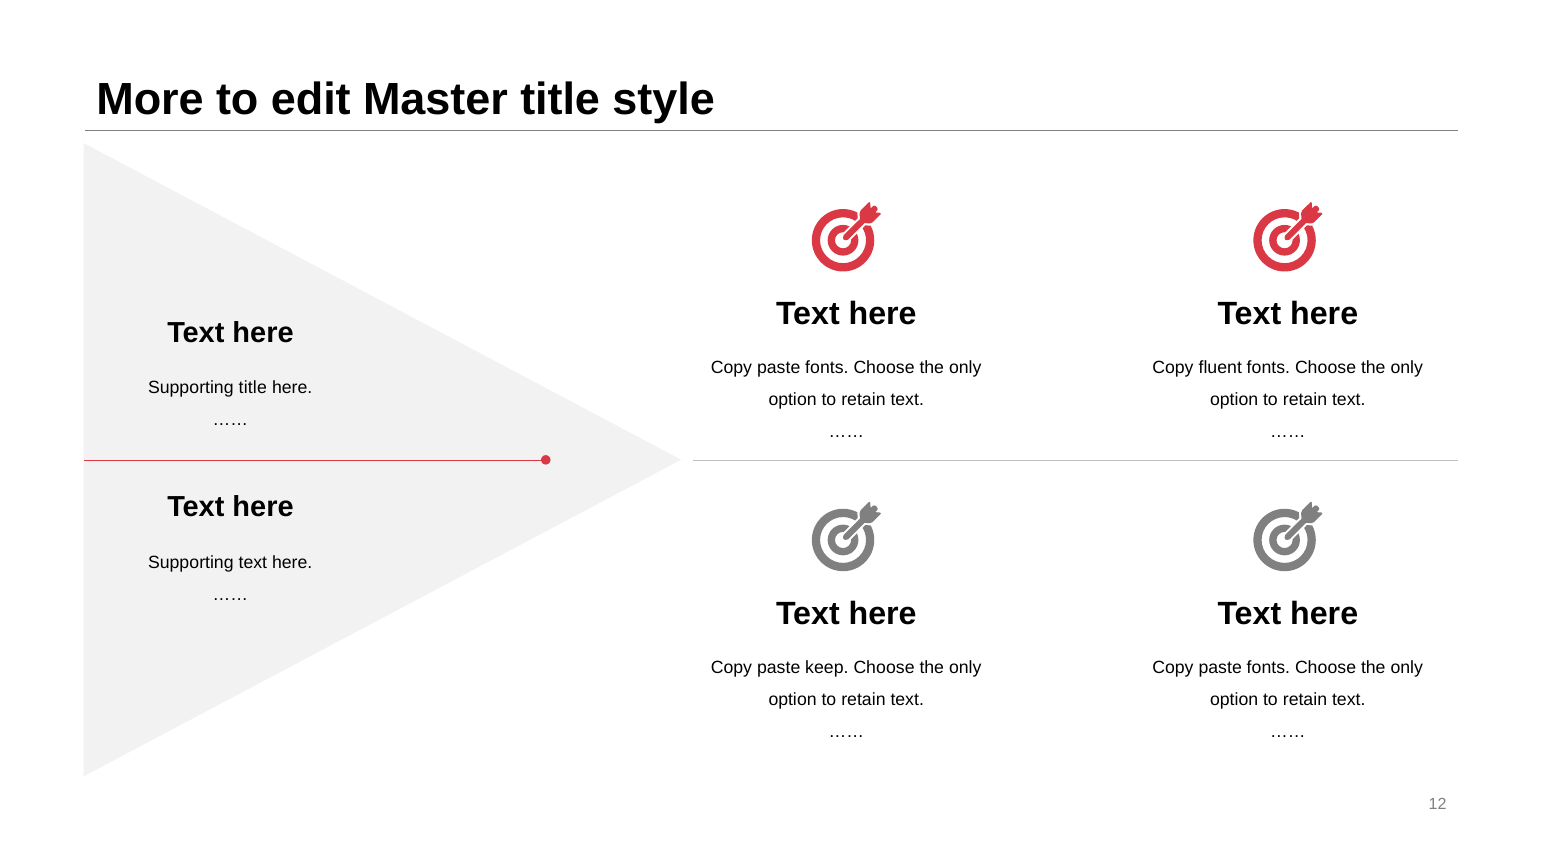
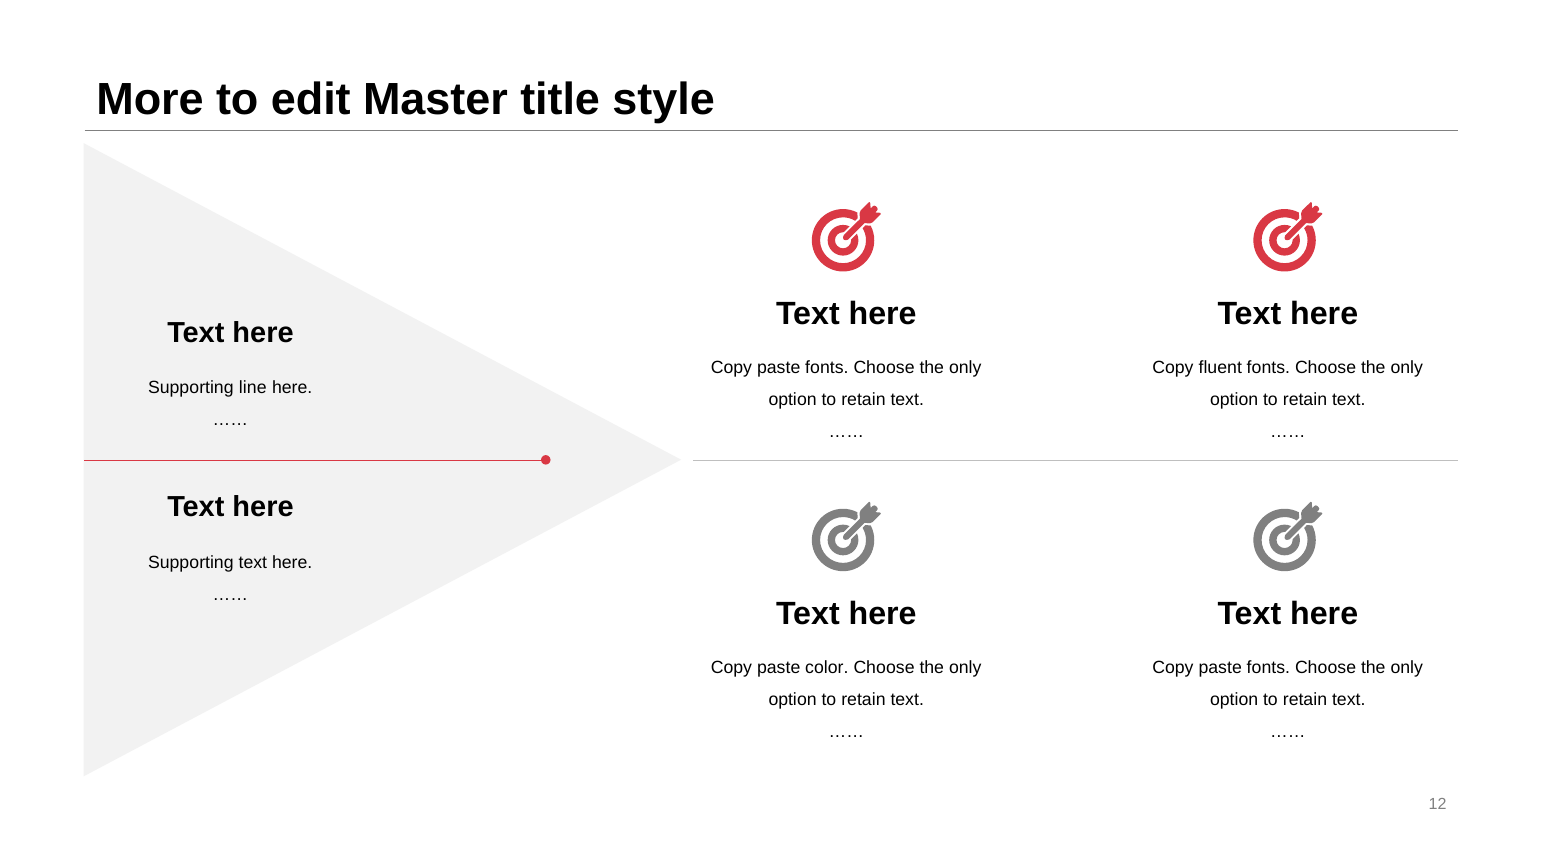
Supporting title: title -> line
keep: keep -> color
